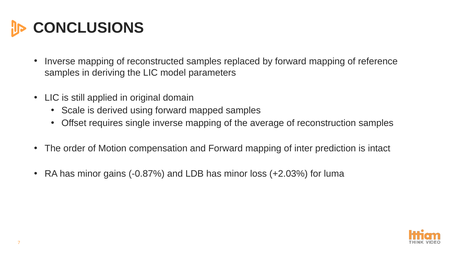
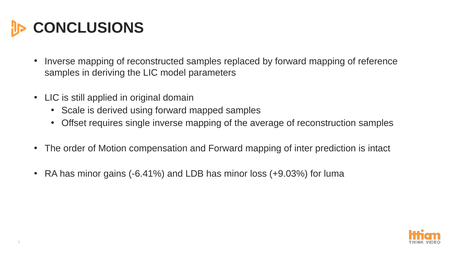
-0.87%: -0.87% -> -6.41%
+2.03%: +2.03% -> +9.03%
